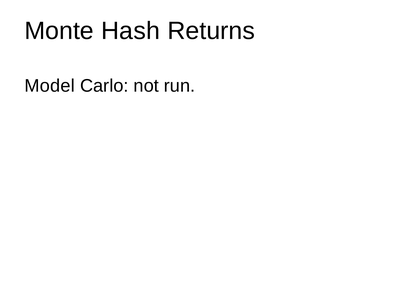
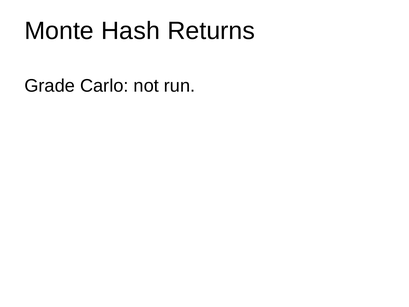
Model: Model -> Grade
